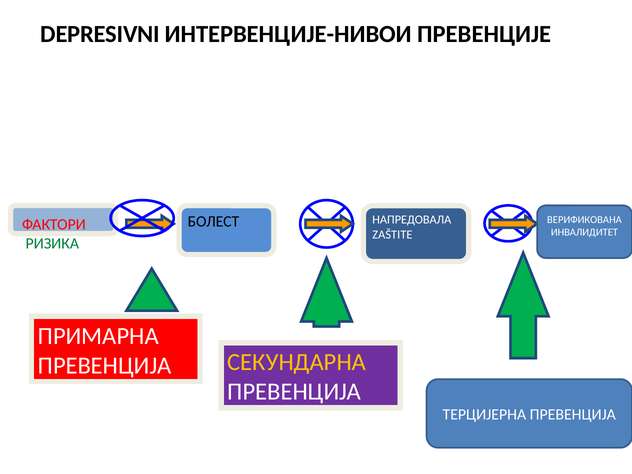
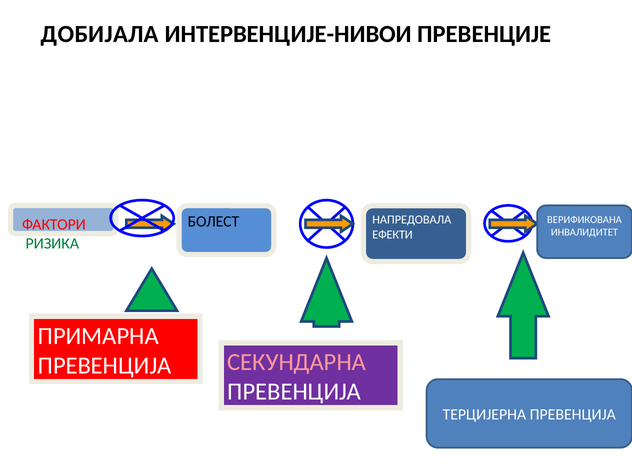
DEPRESIVNI: DEPRESIVNI -> ДОБИЈАЛА
ZAŠTITE: ZAŠTITE -> ЕФЕКТИ
СЕКУНДАРНА colour: yellow -> pink
